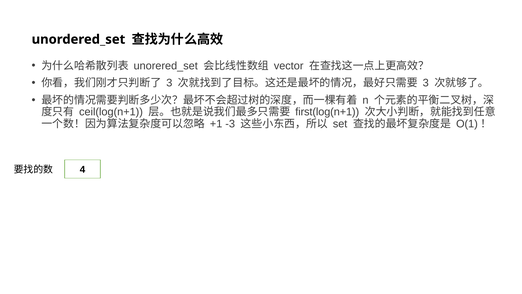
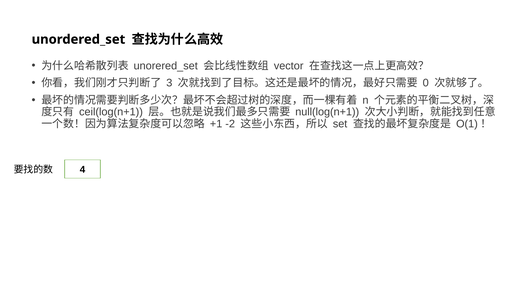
3 at (426, 83): 3 -> 0
first(log(n+1: first(log(n+1 -> null(log(n+1
-3: -3 -> -2
